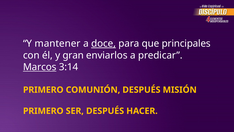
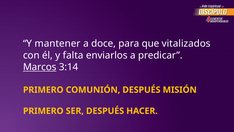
doce underline: present -> none
principales: principales -> vitalizados
gran: gran -> falta
